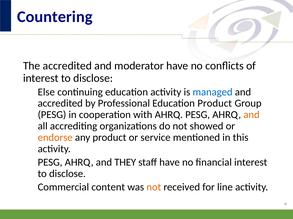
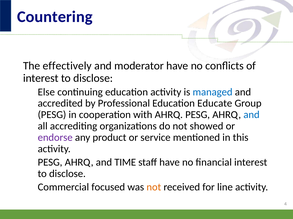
The accredited: accredited -> effectively
Education Product: Product -> Educate
and at (251, 115) colour: orange -> blue
endorse colour: orange -> purple
THEY: THEY -> TIME
content: content -> focused
